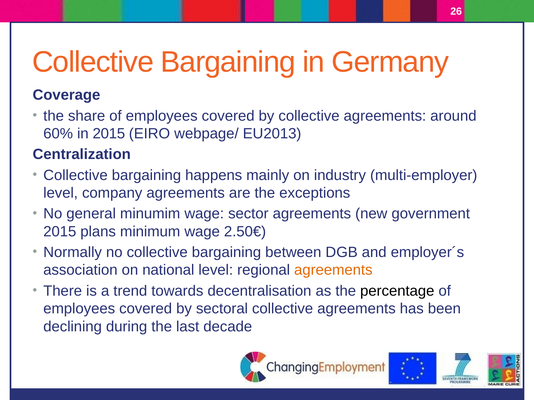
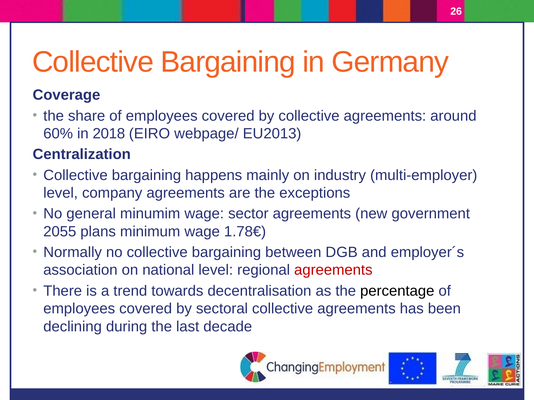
in 2015: 2015 -> 2018
2015 at (60, 232): 2015 -> 2055
2.50€: 2.50€ -> 1.78€
agreements at (333, 270) colour: orange -> red
